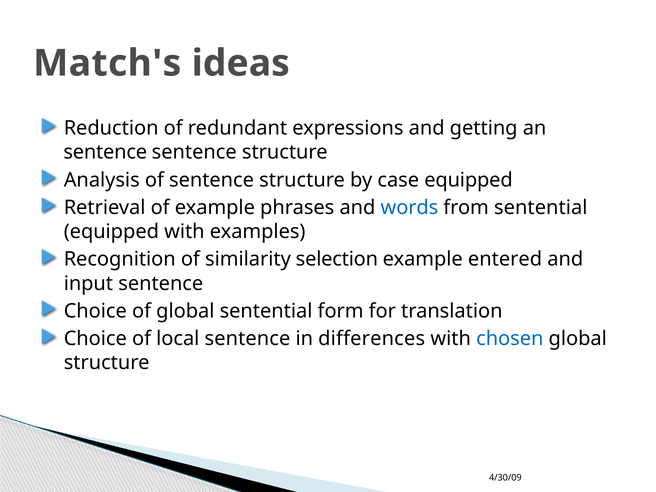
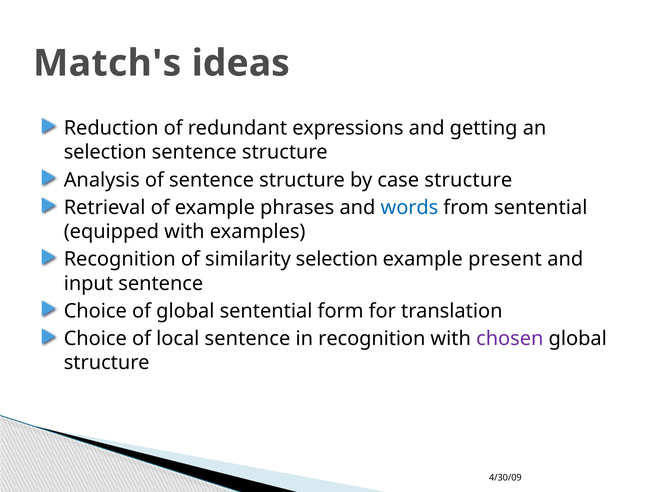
sentence at (105, 152): sentence -> selection
case equipped: equipped -> structure
entered: entered -> present
in differences: differences -> recognition
chosen colour: blue -> purple
